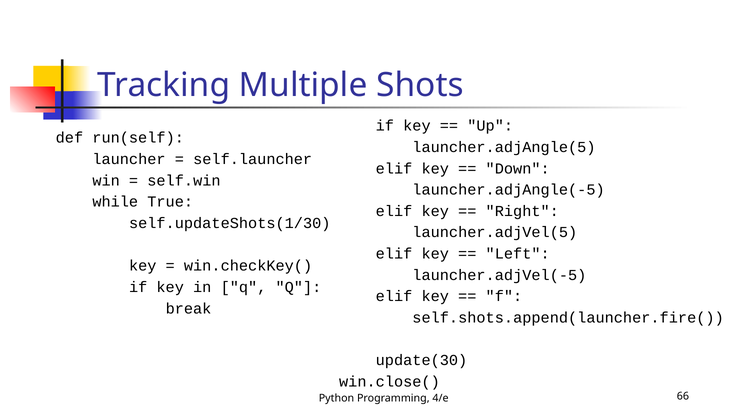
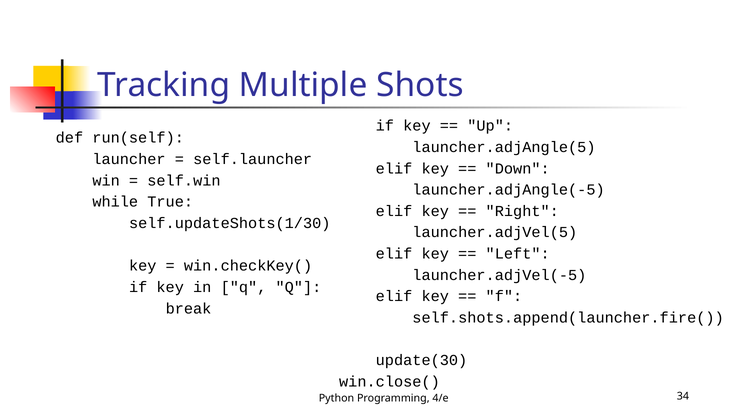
66: 66 -> 34
